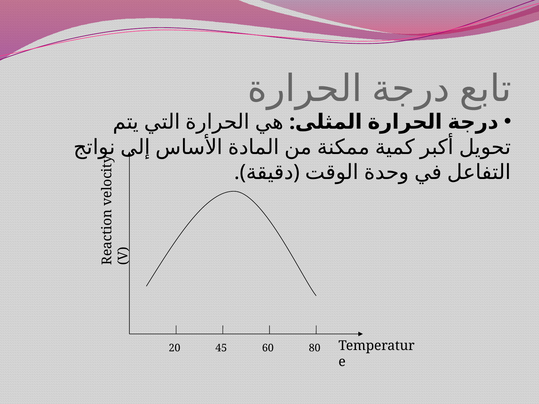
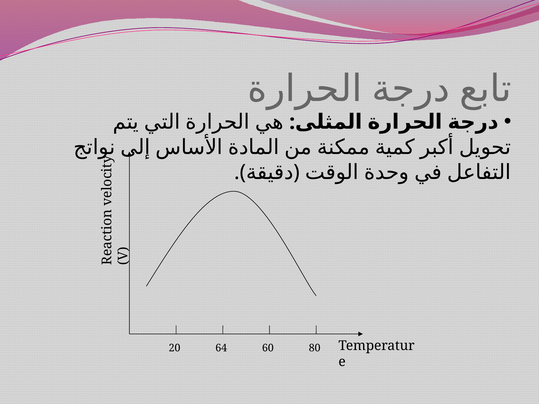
45: 45 -> 64
